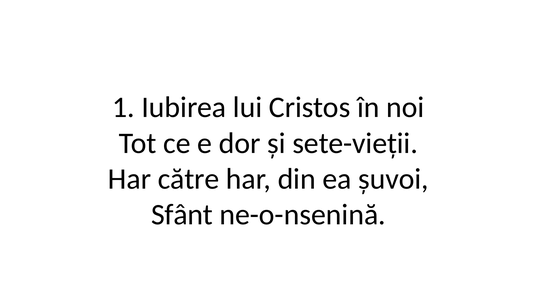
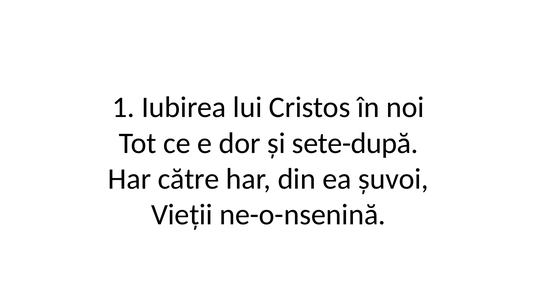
sete-vieții: sete-vieții -> sete-după
Sfânt: Sfânt -> Vieții
